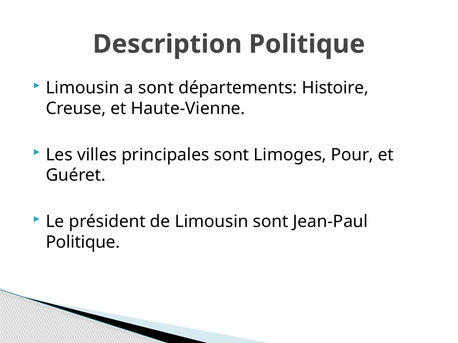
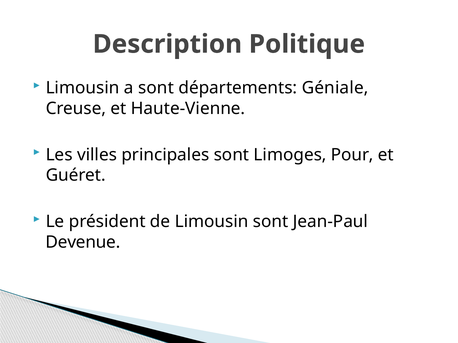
Histoire: Histoire -> Géniale
Politique at (83, 243): Politique -> Devenue
